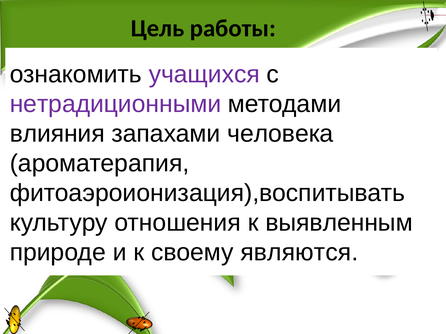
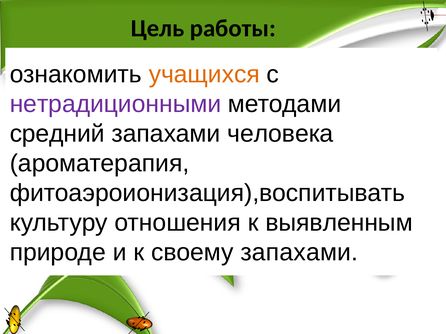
учащихся colour: purple -> orange
влияния: влияния -> средний
своему являются: являются -> запахами
